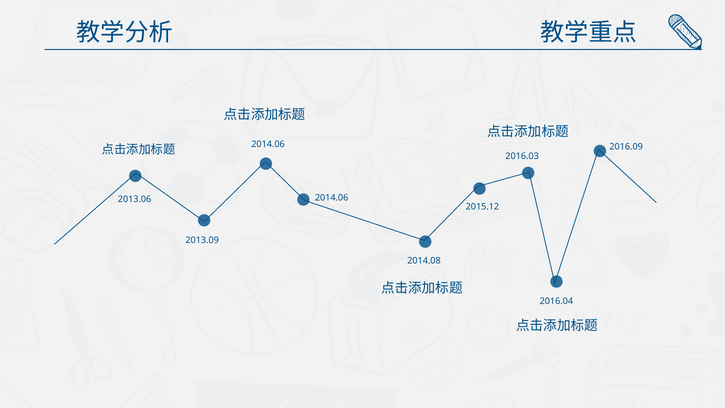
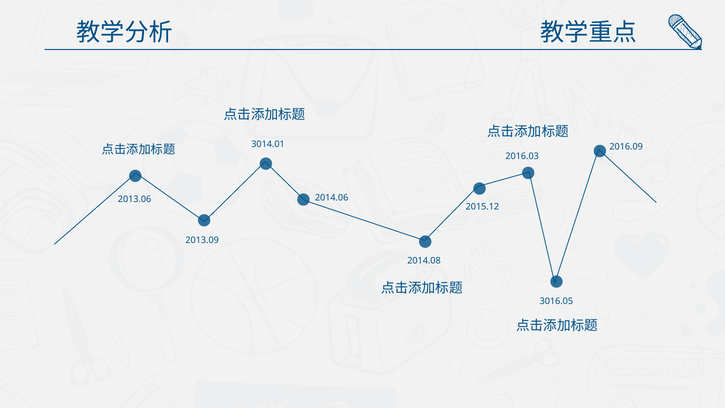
2014.06 at (268, 144): 2014.06 -> 3014.01
2016.04: 2016.04 -> 3016.05
